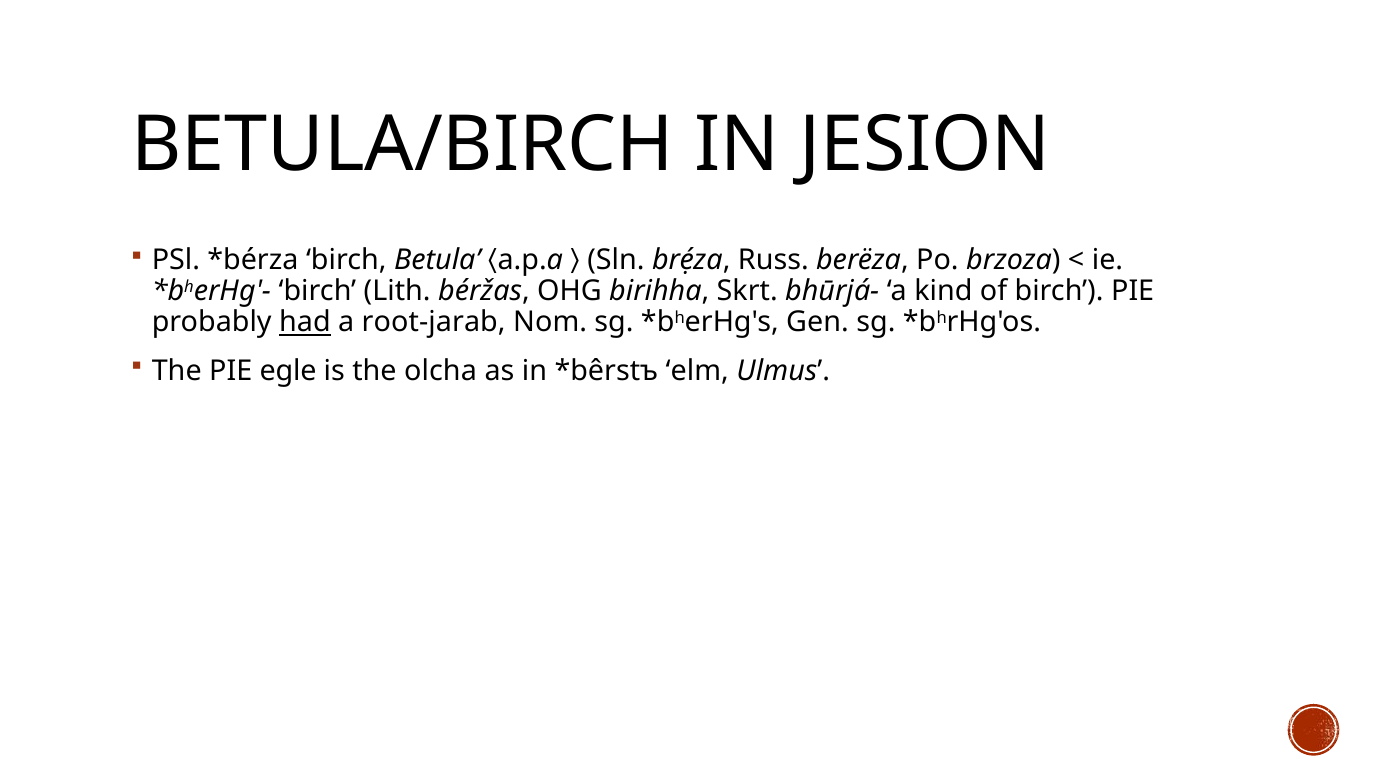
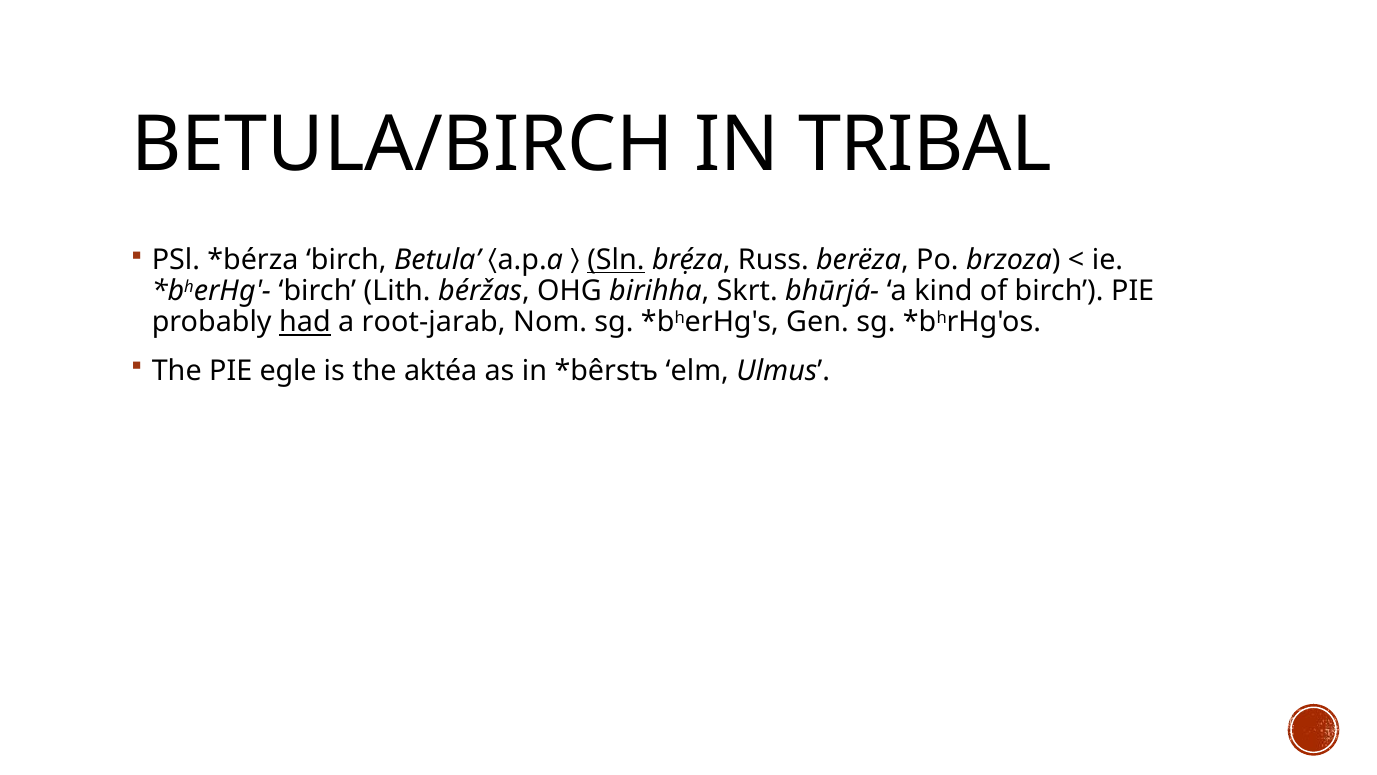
JESION: JESION -> TRIBAL
Sln underline: none -> present
olcha: olcha -> aktéa
